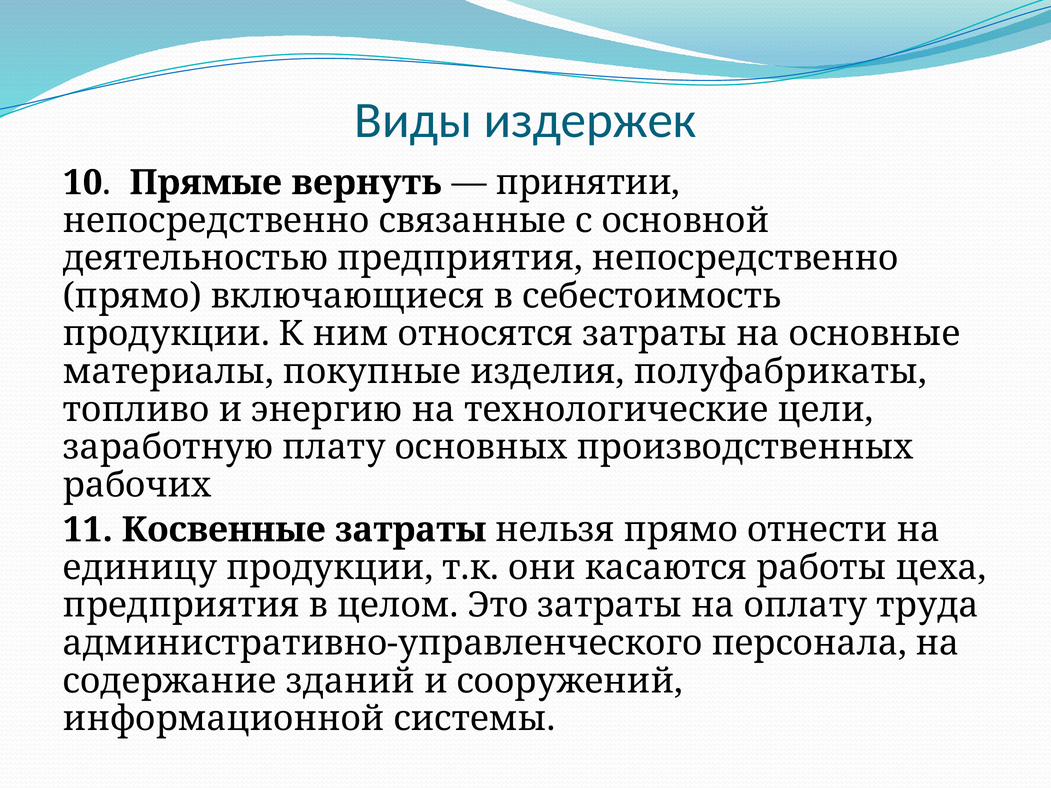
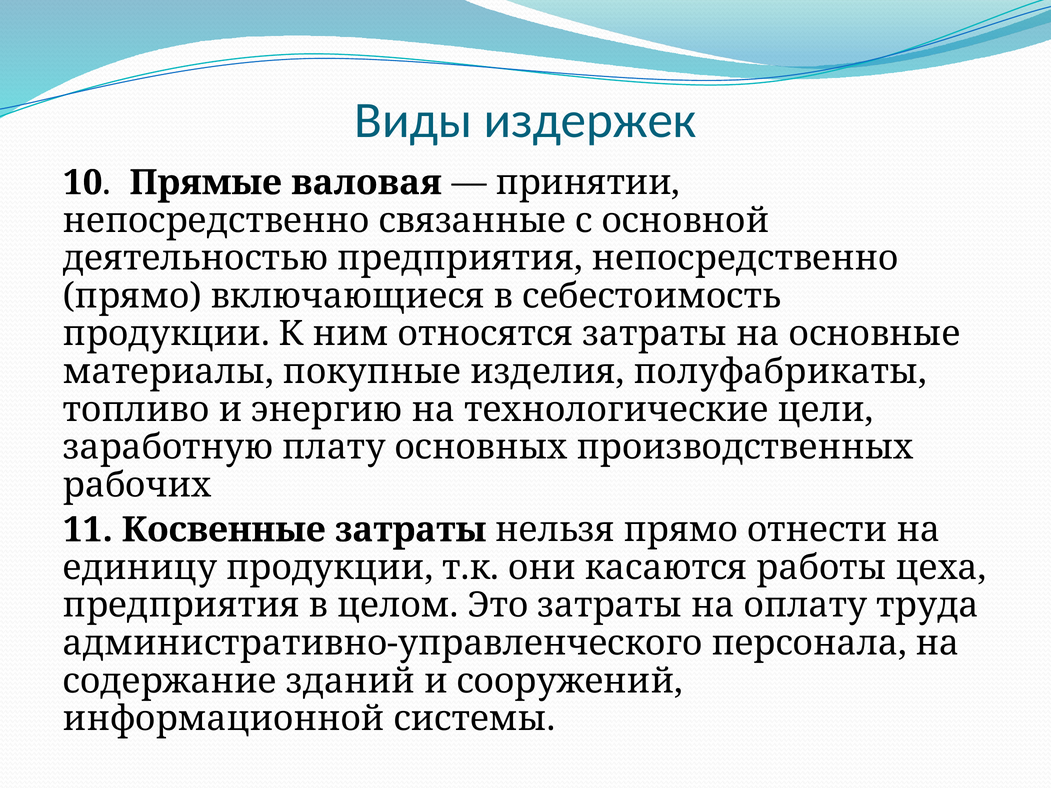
вернуть: вернуть -> валовая
